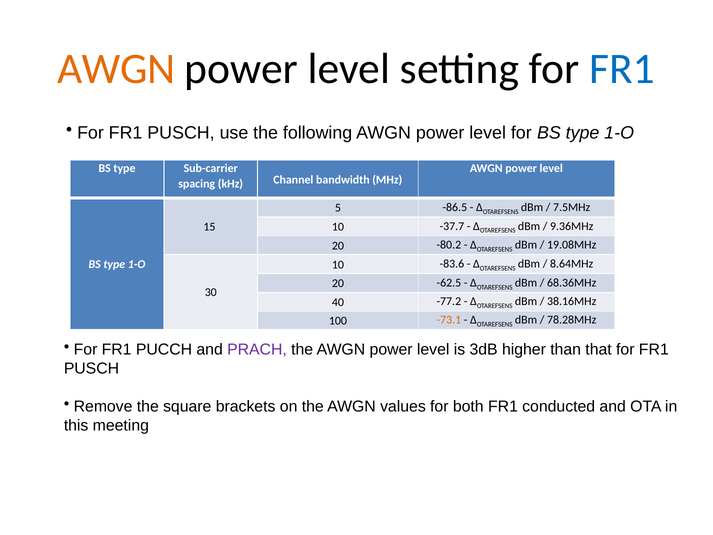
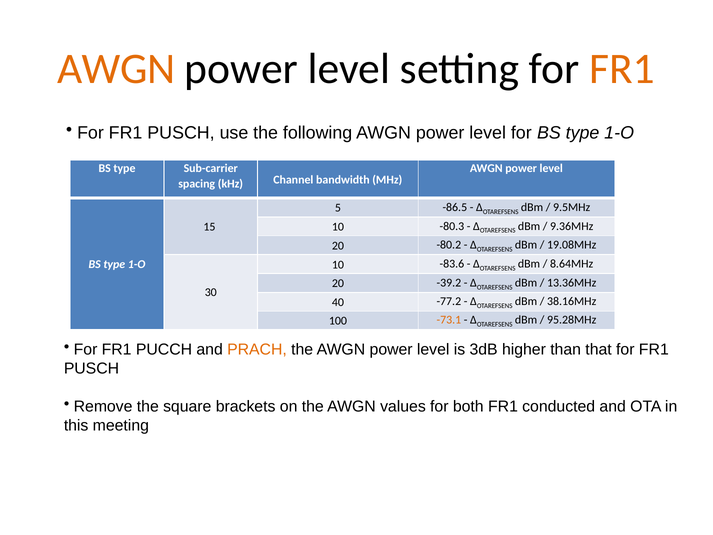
FR1 at (622, 69) colour: blue -> orange
7.5MHz: 7.5MHz -> 9.5MHz
-37.7: -37.7 -> -80.3
-62.5: -62.5 -> -39.2
68.36MHz: 68.36MHz -> 13.36MHz
78.28MHz: 78.28MHz -> 95.28MHz
PRACH colour: purple -> orange
